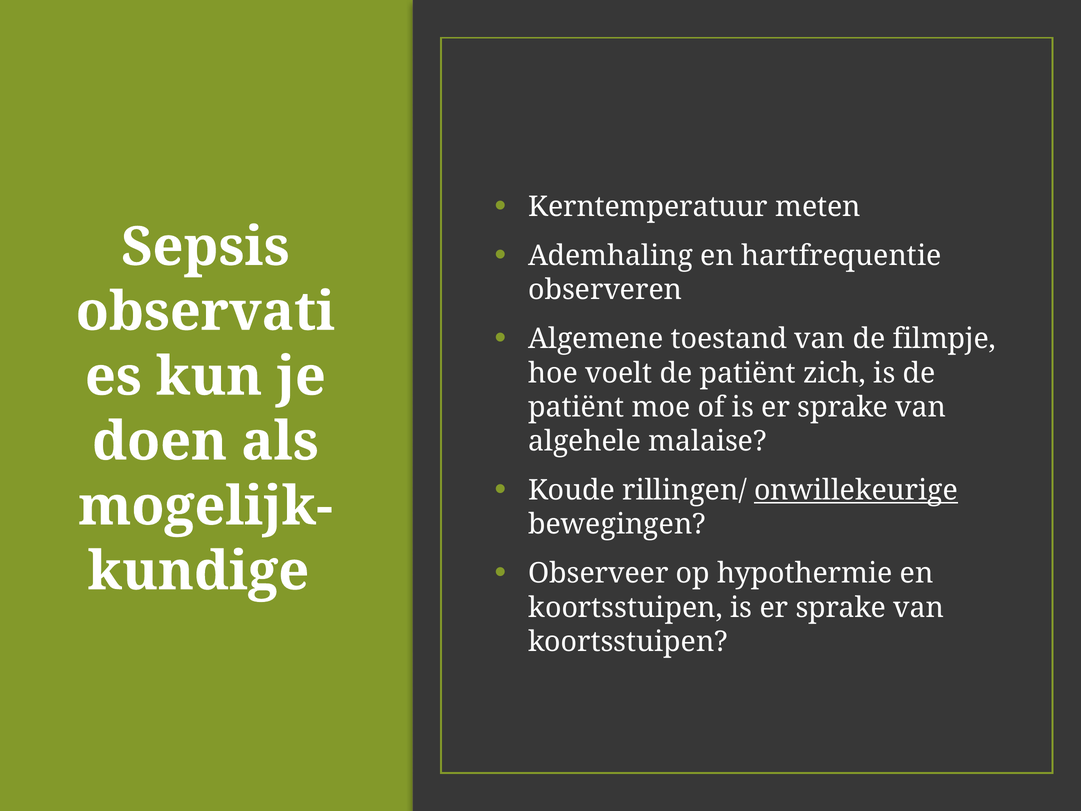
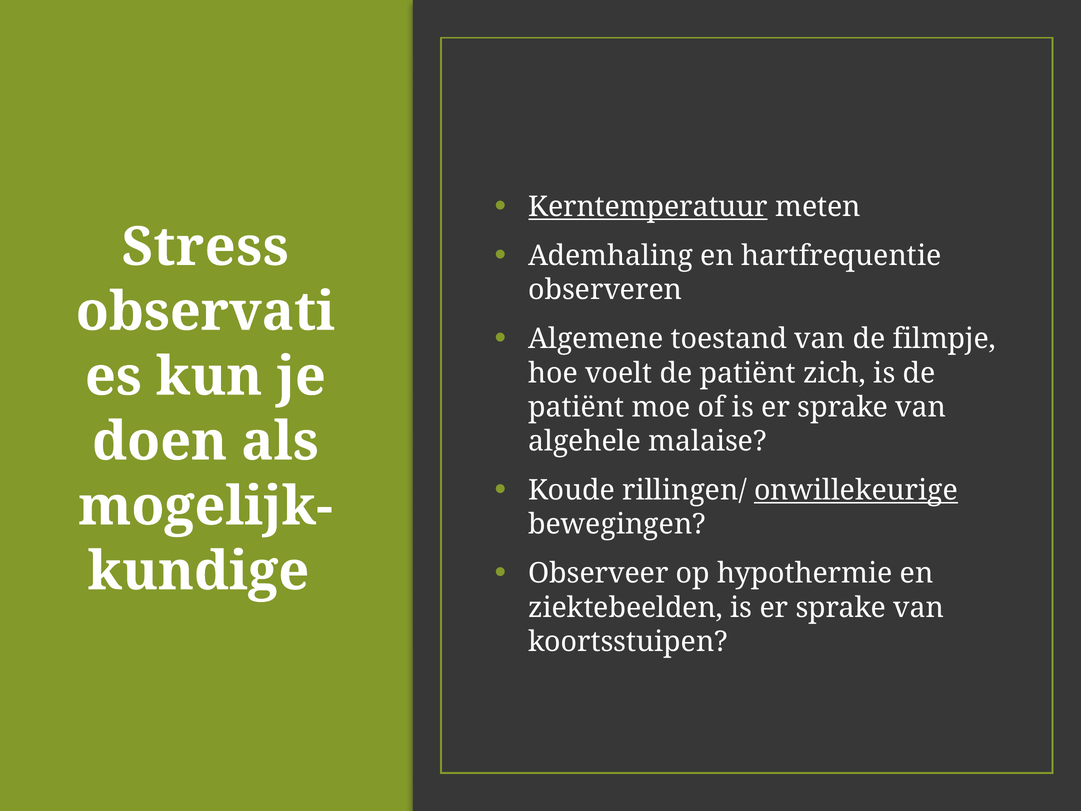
Kerntemperatuur underline: none -> present
Sepsis: Sepsis -> Stress
koortsstuipen at (626, 607): koortsstuipen -> ziektebeelden
